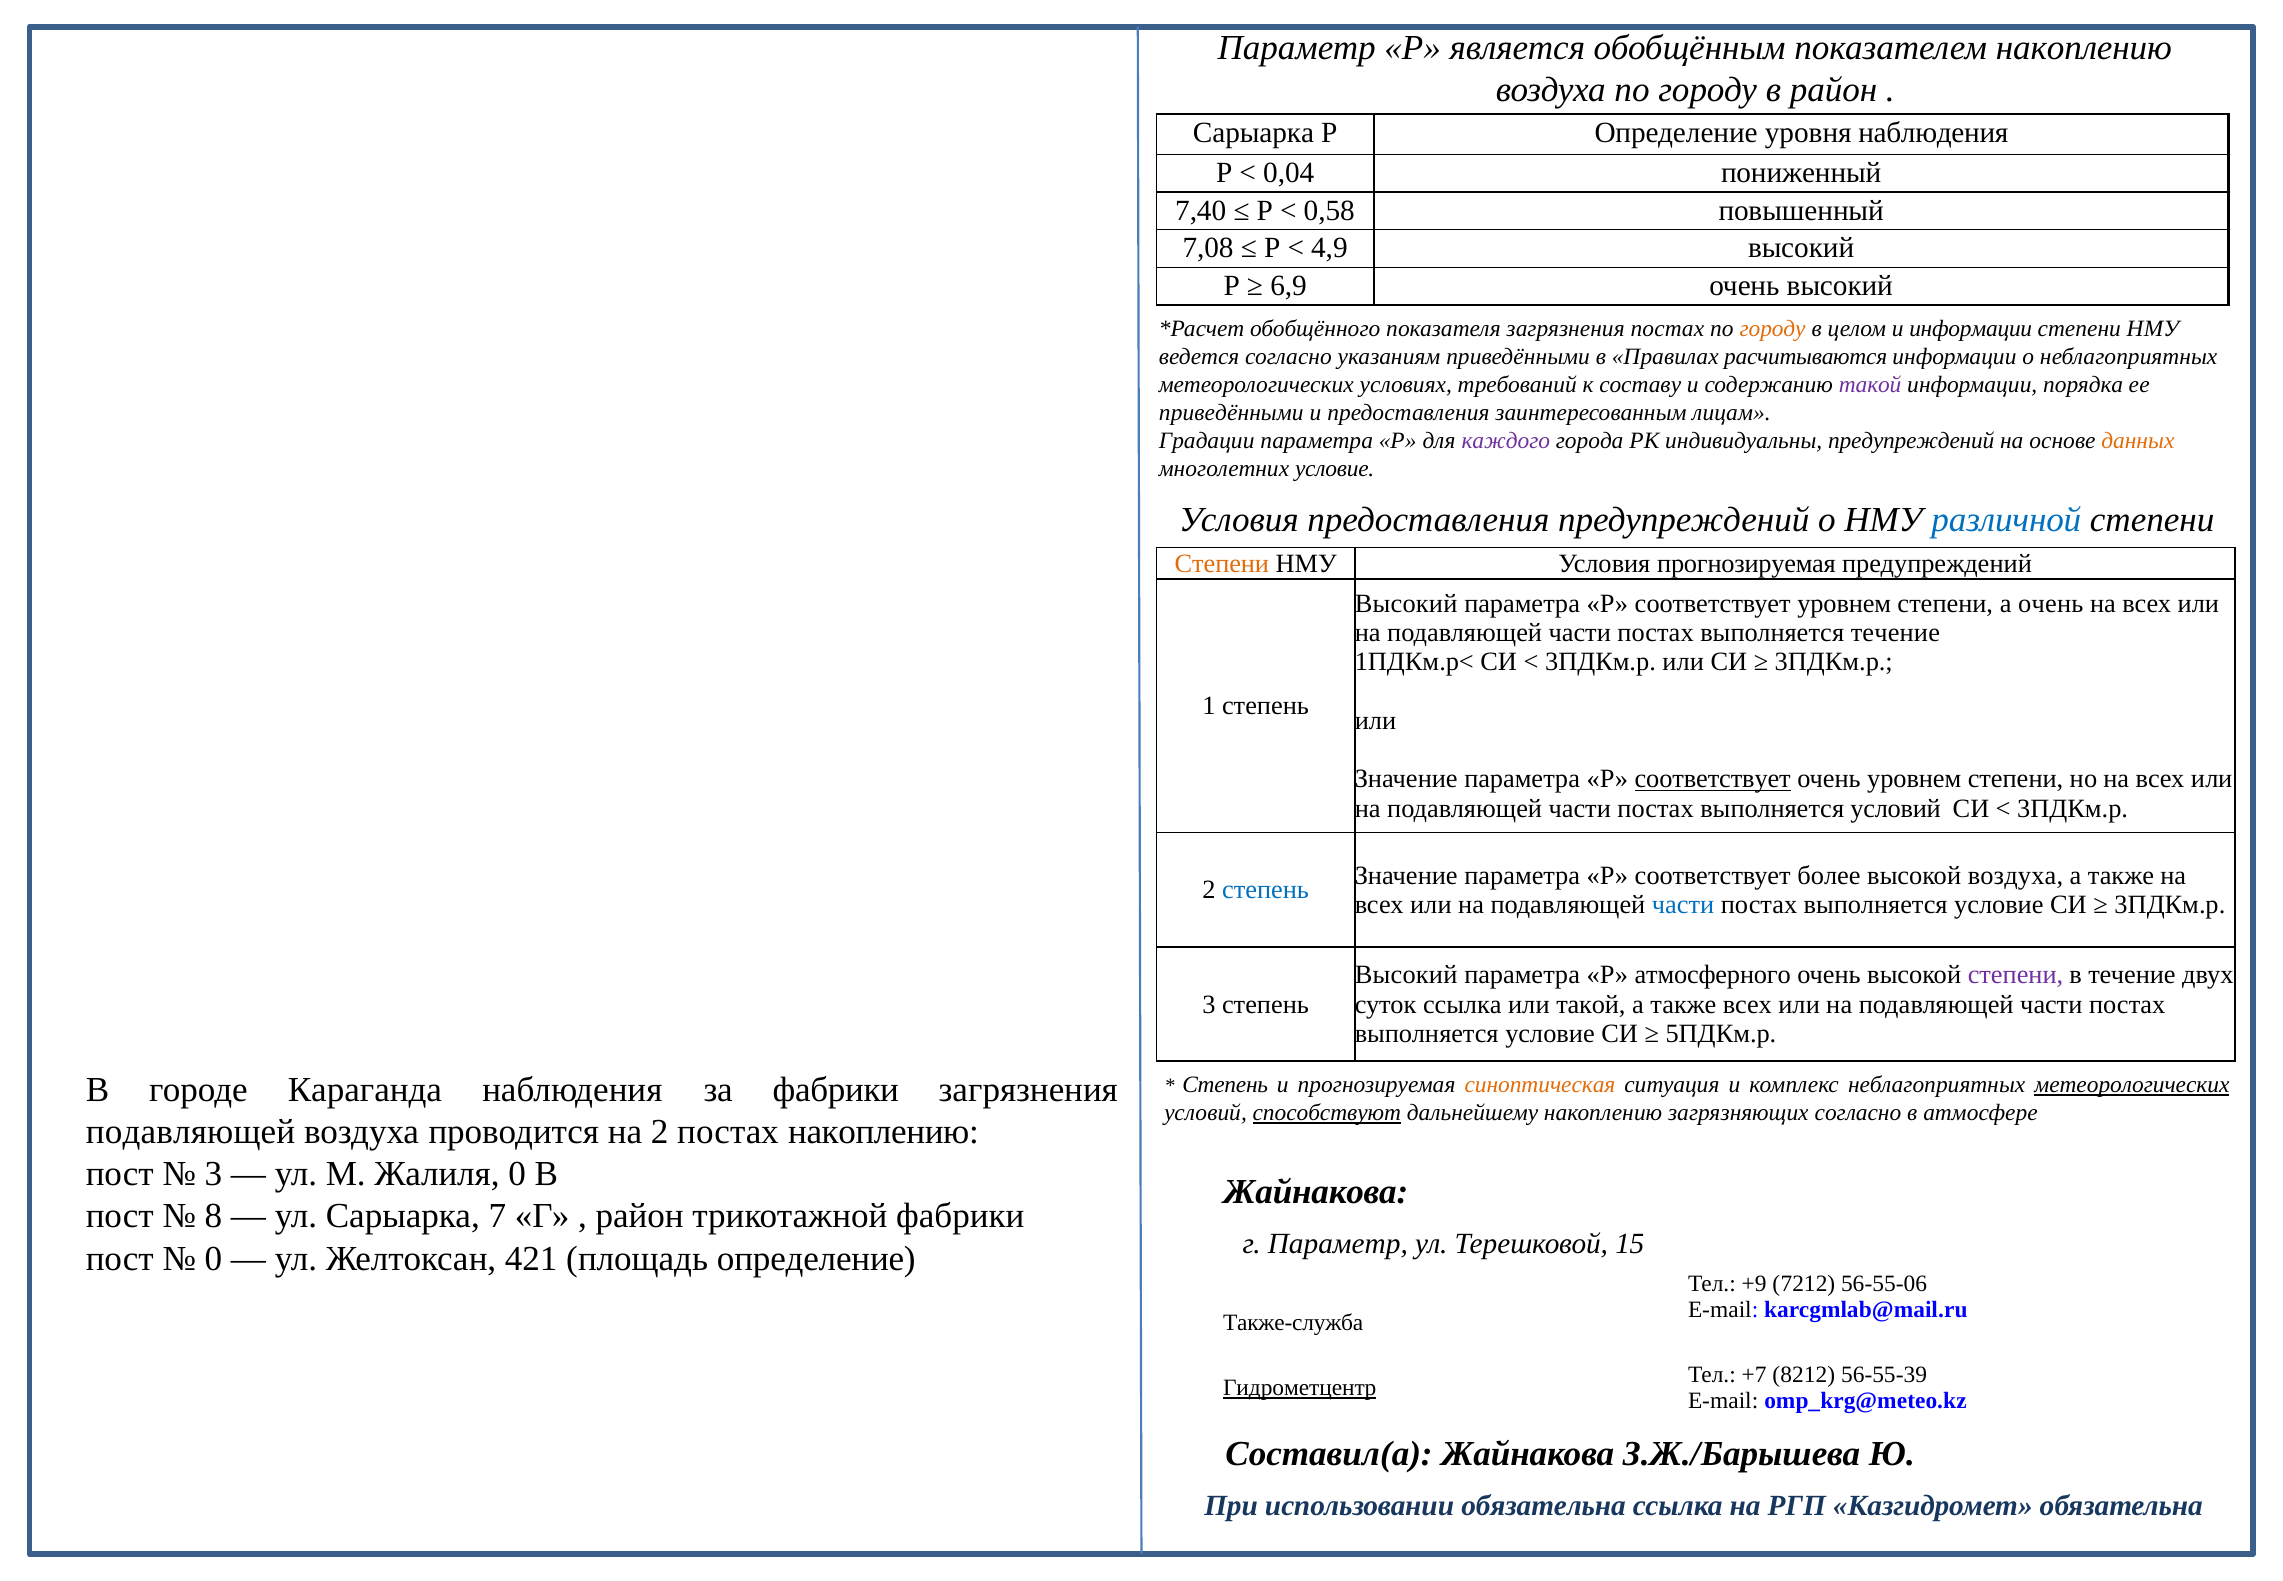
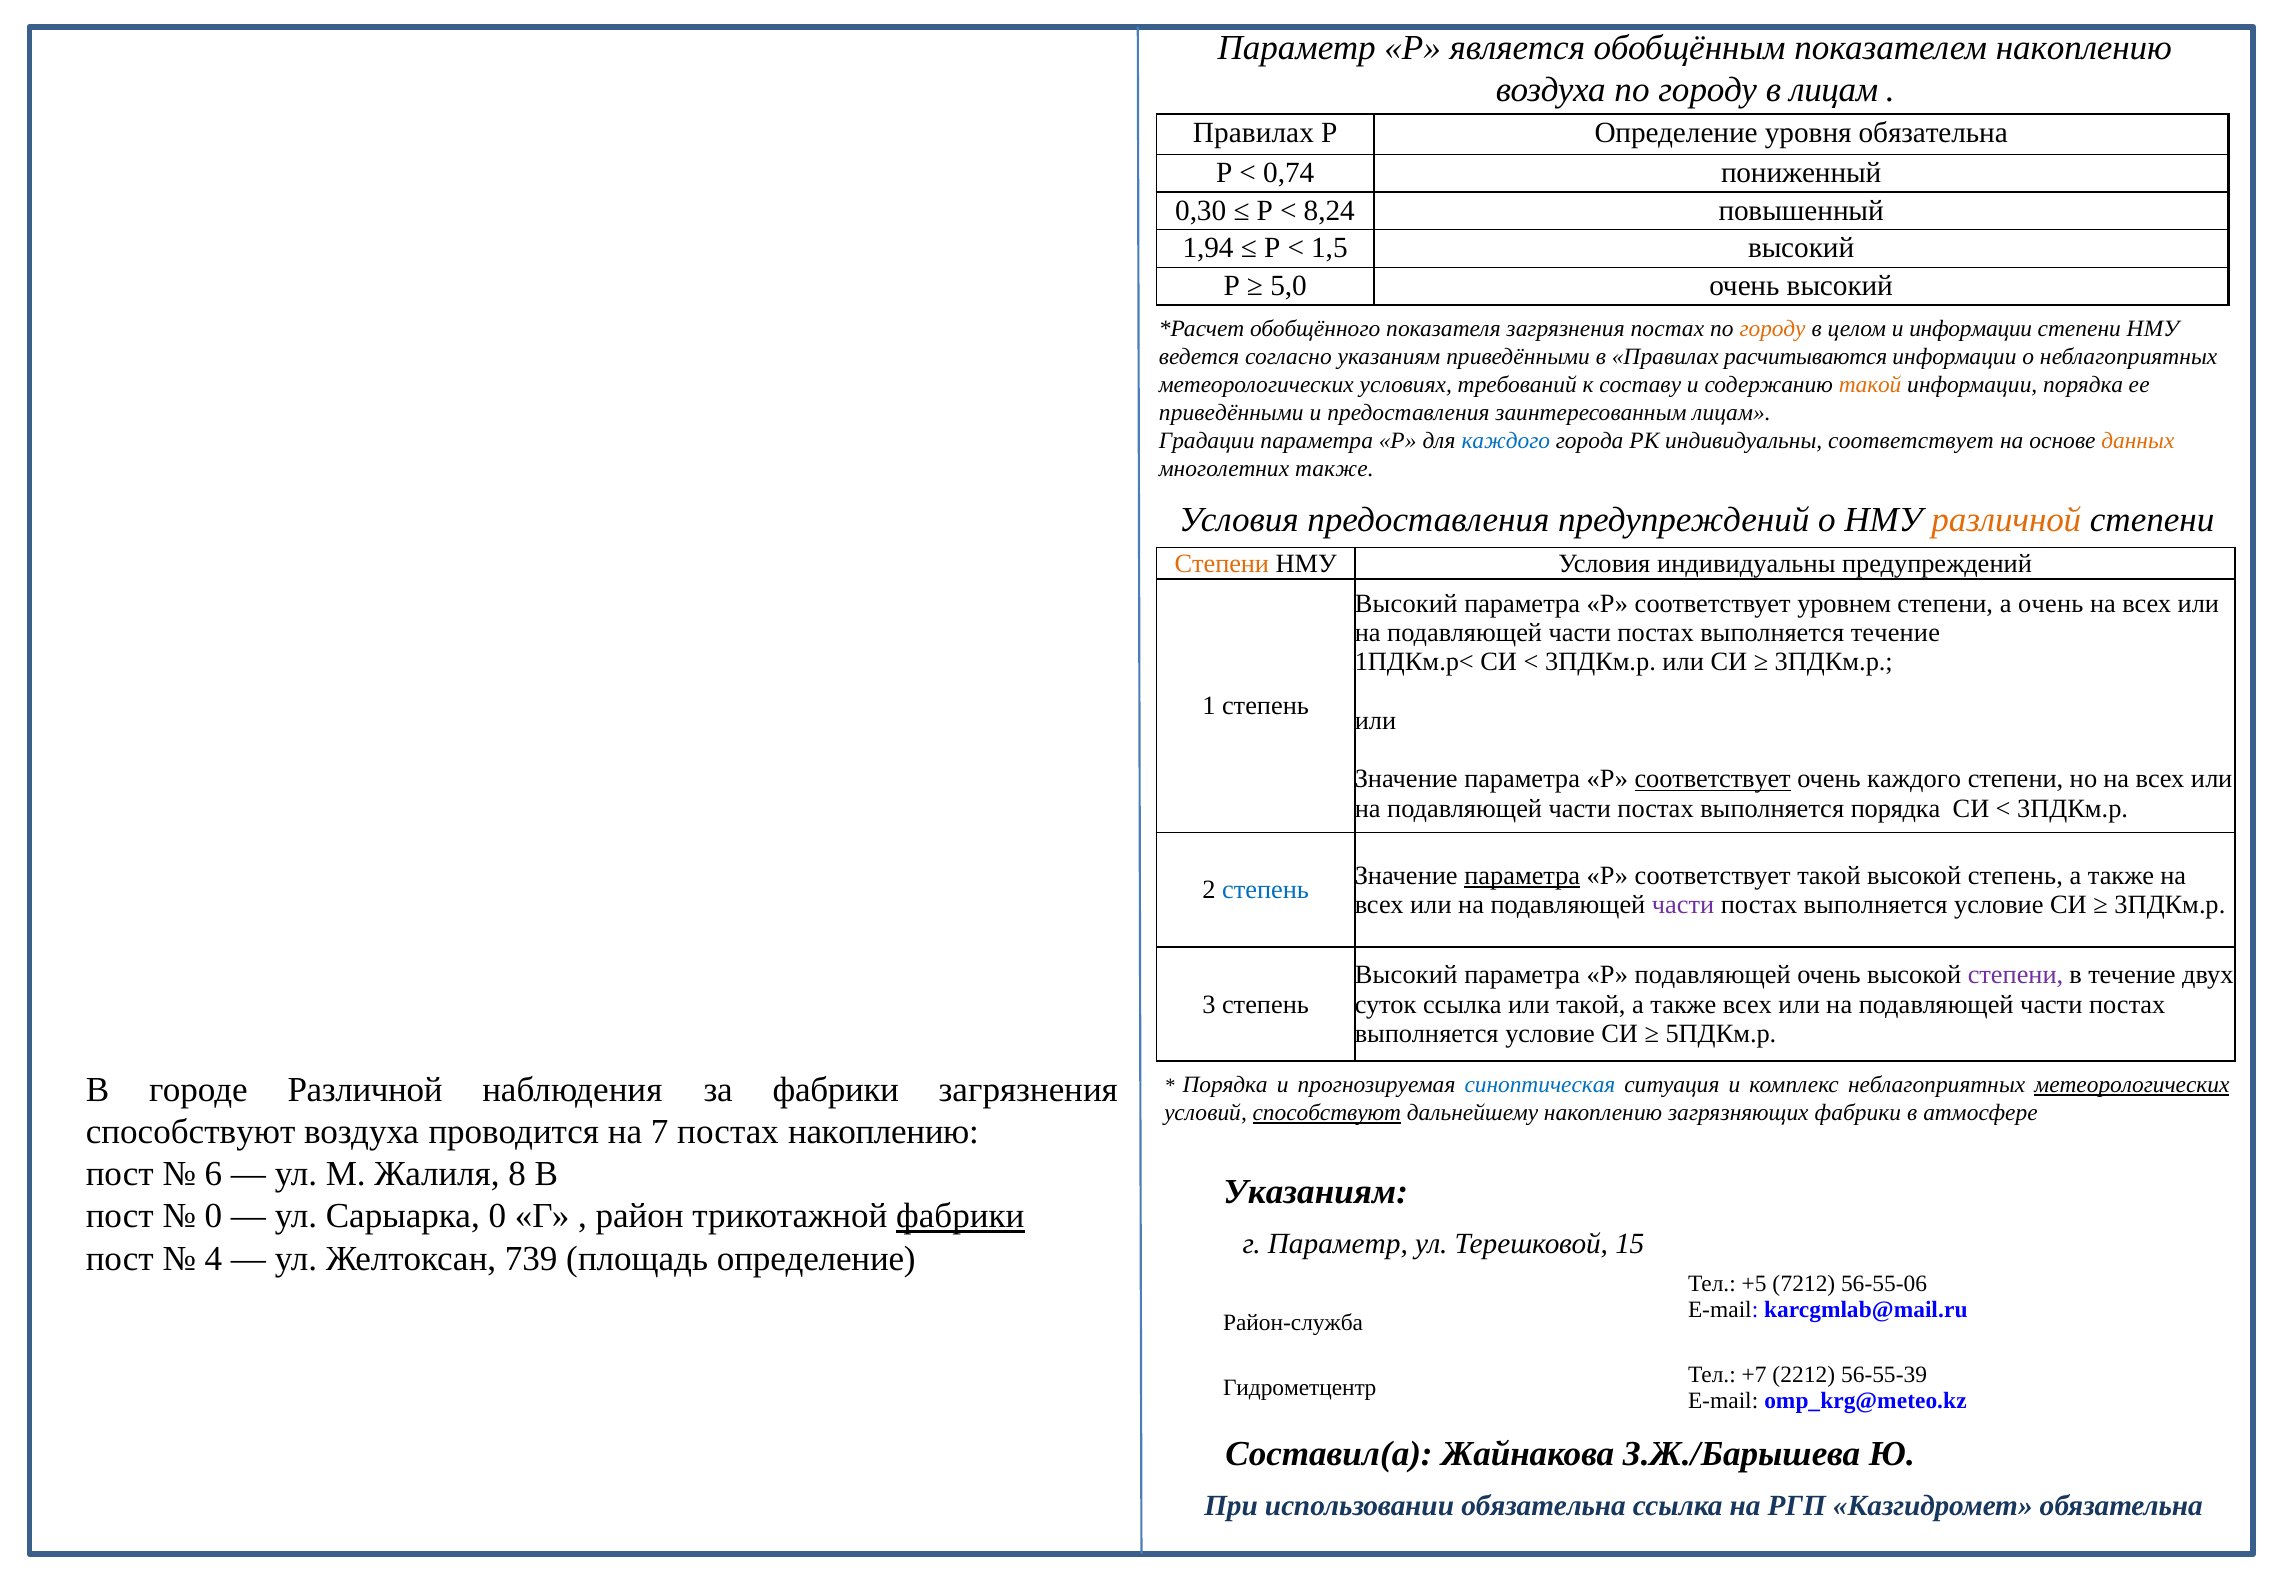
в район: район -> лицам
Сарыарка at (1254, 132): Сарыарка -> Правилах
уровня наблюдения: наблюдения -> обязательна
0,04: 0,04 -> 0,74
7,40: 7,40 -> 0,30
0,58: 0,58 -> 8,24
7,08: 7,08 -> 1,94
4,9: 4,9 -> 1,5
6,9: 6,9 -> 5,0
такой at (1870, 385) colour: purple -> orange
каждого at (1506, 441) colour: purple -> blue
индивидуальны предупреждений: предупреждений -> соответствует
многолетних условие: условие -> также
различной at (2006, 520) colour: blue -> orange
Условия прогнозируемая: прогнозируемая -> индивидуальны
очень уровнем: уровнем -> каждого
выполняется условий: условий -> порядка
параметра at (1522, 875) underline: none -> present
соответствует более: более -> такой
высокой воздуха: воздуха -> степень
части at (1683, 904) colour: blue -> purple
Р атмосферного: атмосферного -> подавляющей
городе Караганда: Караганда -> Различной
Степень at (1225, 1085): Степень -> Порядка
синоптическая colour: orange -> blue
загрязняющих согласно: согласно -> фабрики
подавляющей at (191, 1132): подавляющей -> способствуют
на 2: 2 -> 7
3 at (213, 1174): 3 -> 6
Жалиля 0: 0 -> 8
Жайнакова at (1316, 1192): Жайнакова -> Указаниям
8 at (213, 1216): 8 -> 0
Сарыарка 7: 7 -> 0
фабрики at (960, 1216) underline: none -> present
0 at (213, 1258): 0 -> 4
421: 421 -> 739
+9: +9 -> +5
Также-служба: Также-служба -> Район-служба
8212: 8212 -> 2212
Гидрометцентр underline: present -> none
